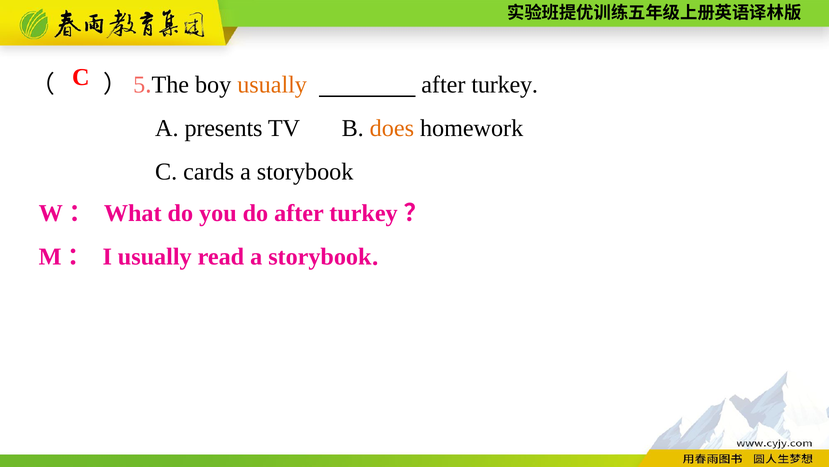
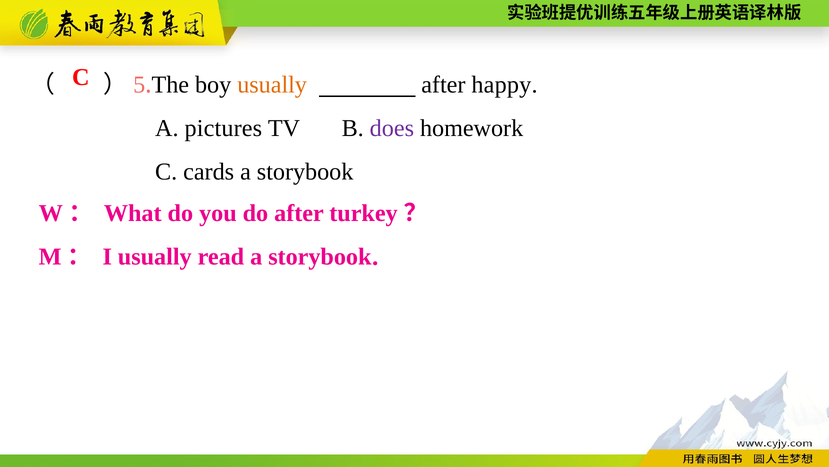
turkey at (505, 85): turkey -> happy
presents: presents -> pictures
does colour: orange -> purple
